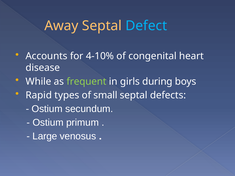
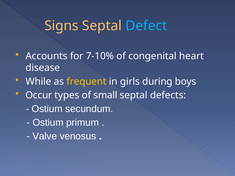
Away: Away -> Signs
4-10%: 4-10% -> 7-10%
frequent colour: light green -> yellow
Rapid: Rapid -> Occur
Large: Large -> Valve
